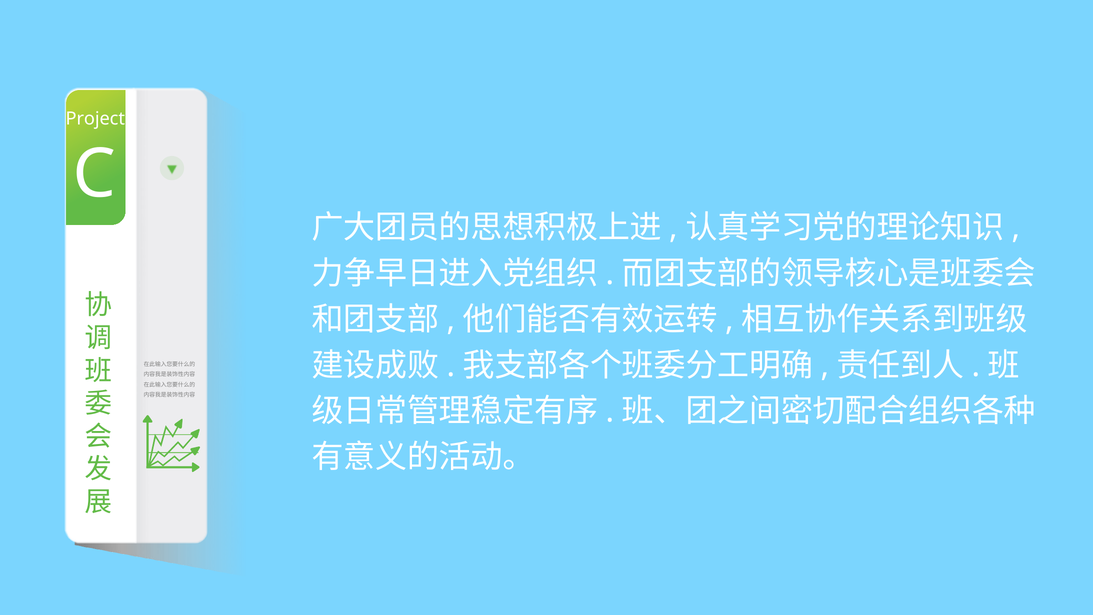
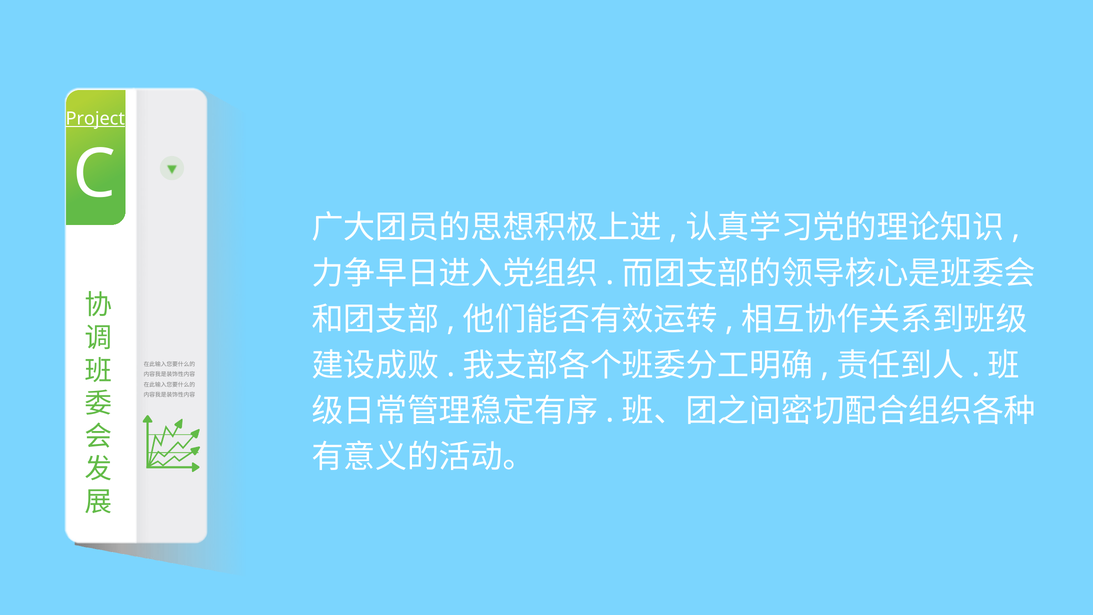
Project underline: none -> present
